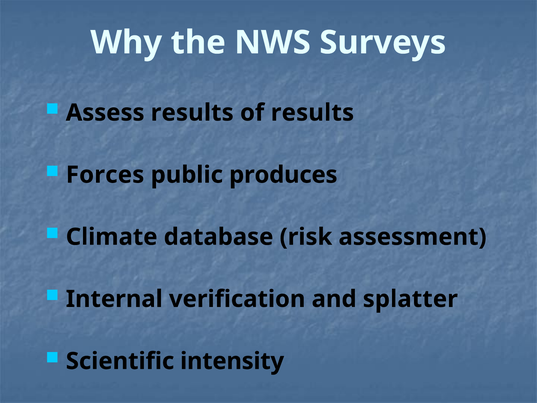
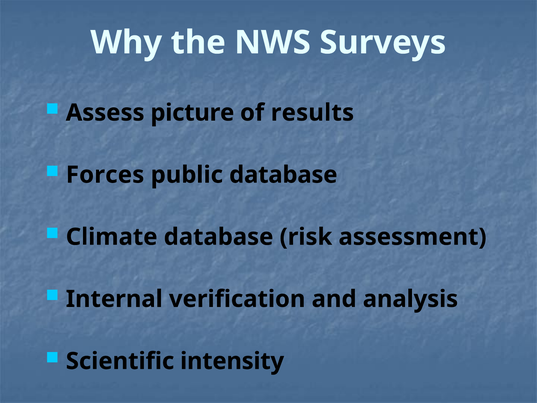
Assess results: results -> picture
public produces: produces -> database
splatter: splatter -> analysis
